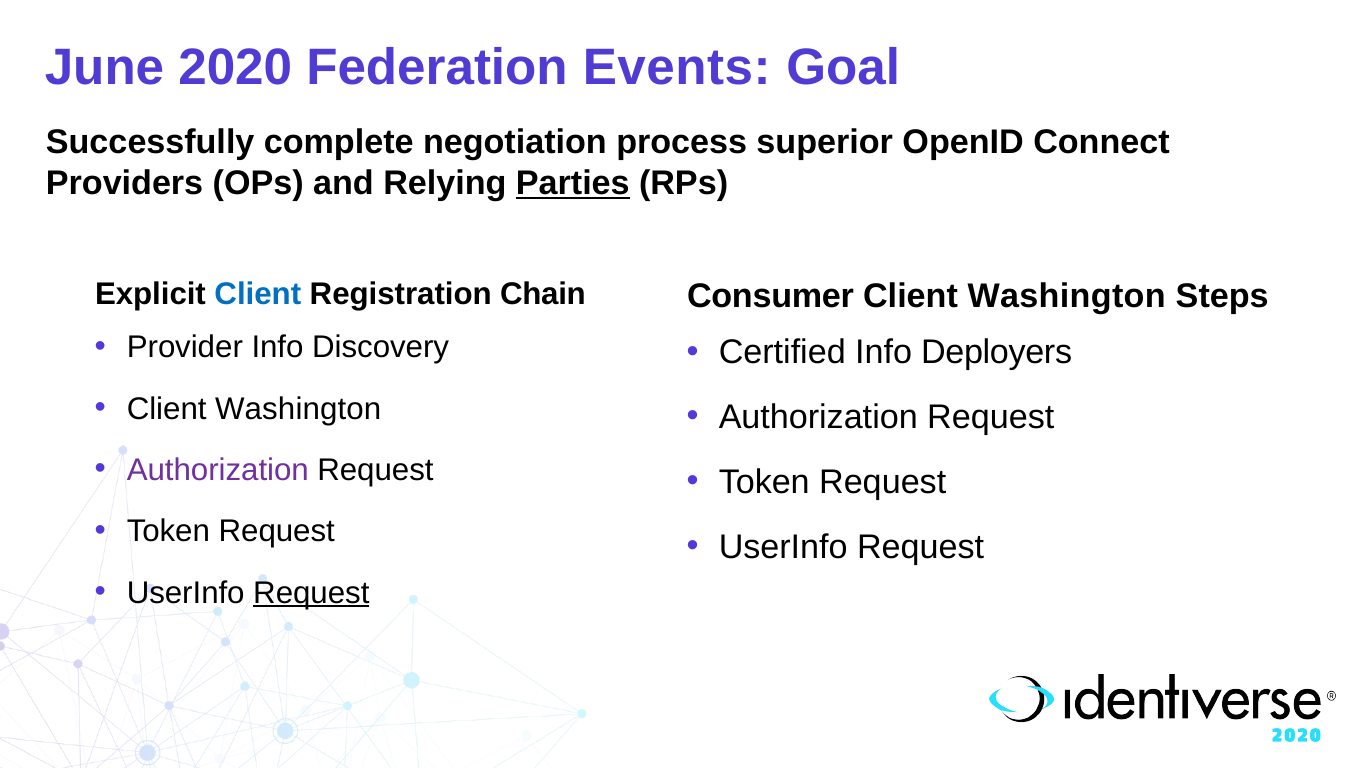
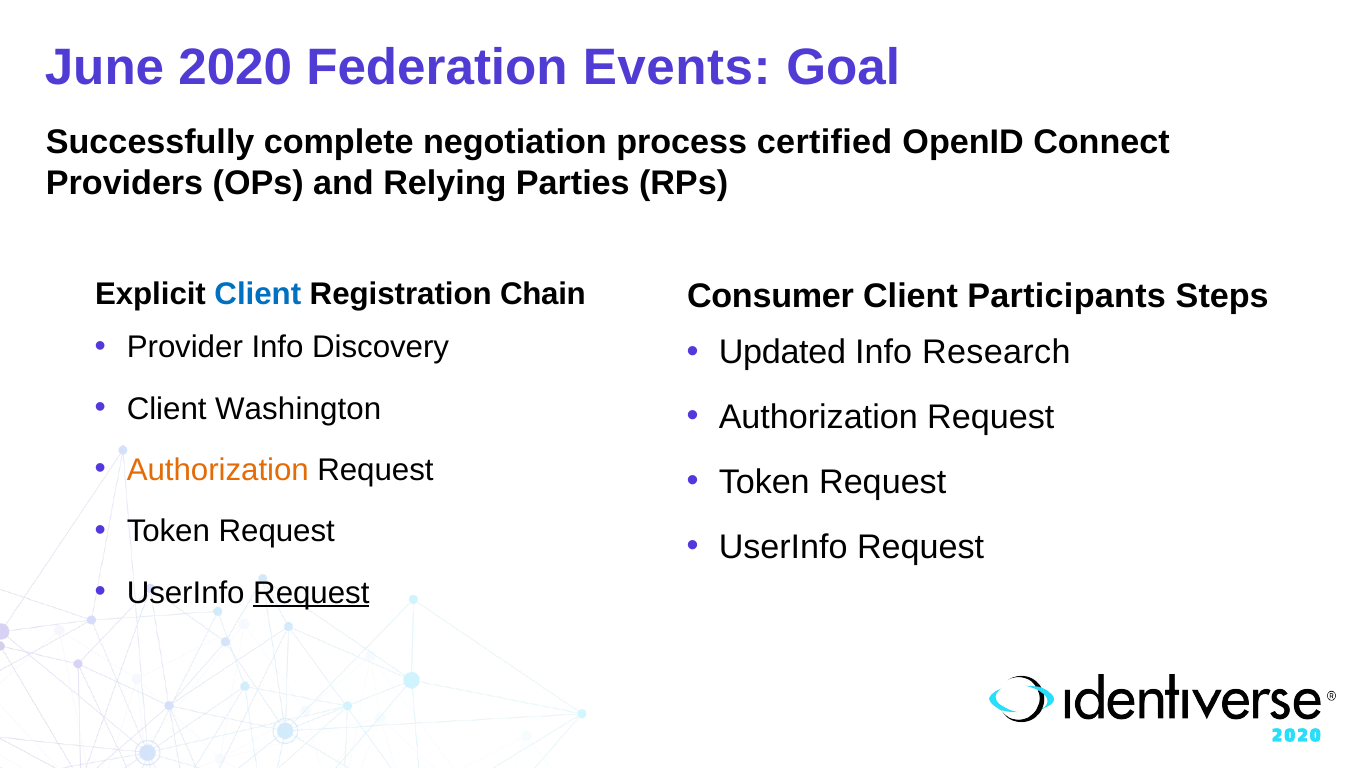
superior: superior -> certified
Parties underline: present -> none
Washington at (1067, 296): Washington -> Participants
Certified: Certified -> Updated
Deployers: Deployers -> Research
Authorization at (218, 470) colour: purple -> orange
